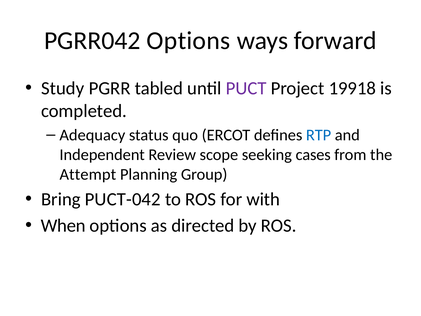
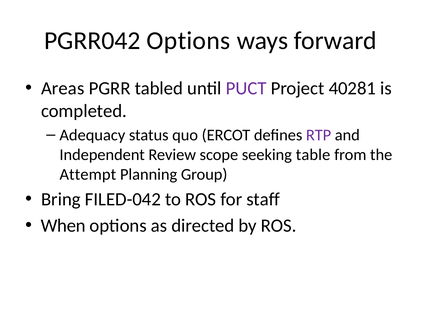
Study: Study -> Areas
19918: 19918 -> 40281
RTP colour: blue -> purple
cases: cases -> table
PUCT-042: PUCT-042 -> FILED-042
with: with -> staff
